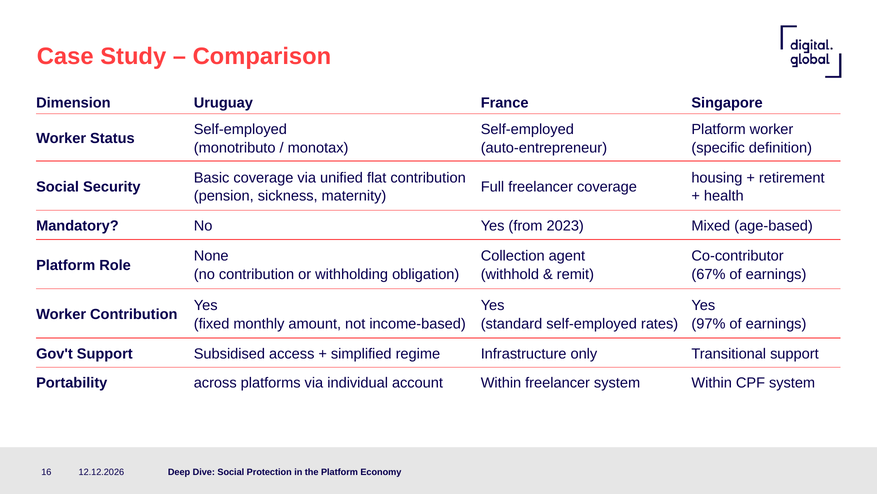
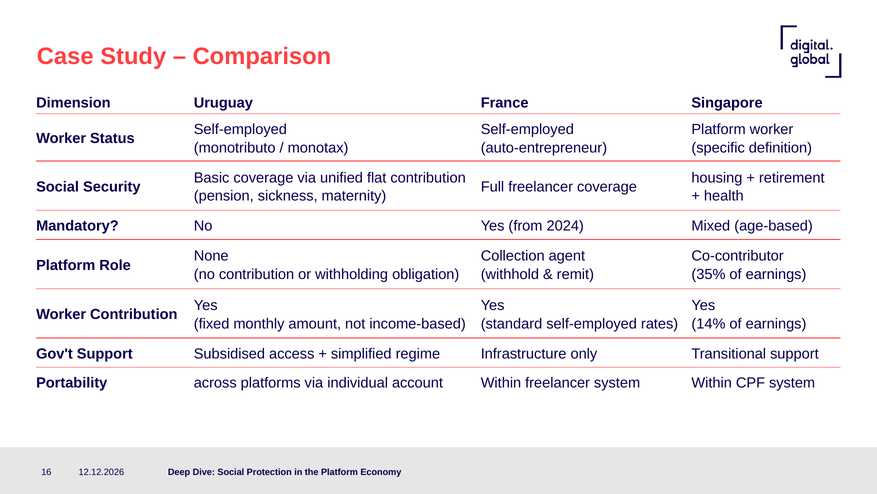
2023: 2023 -> 2024
67%: 67% -> 35%
97%: 97% -> 14%
